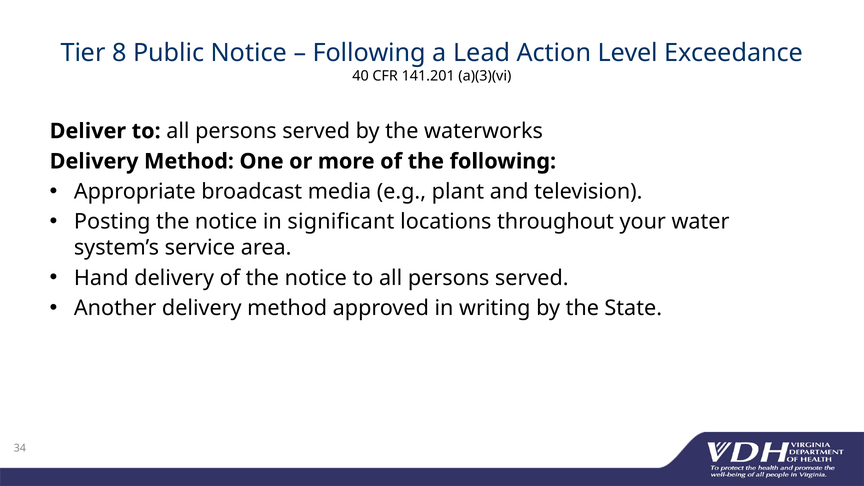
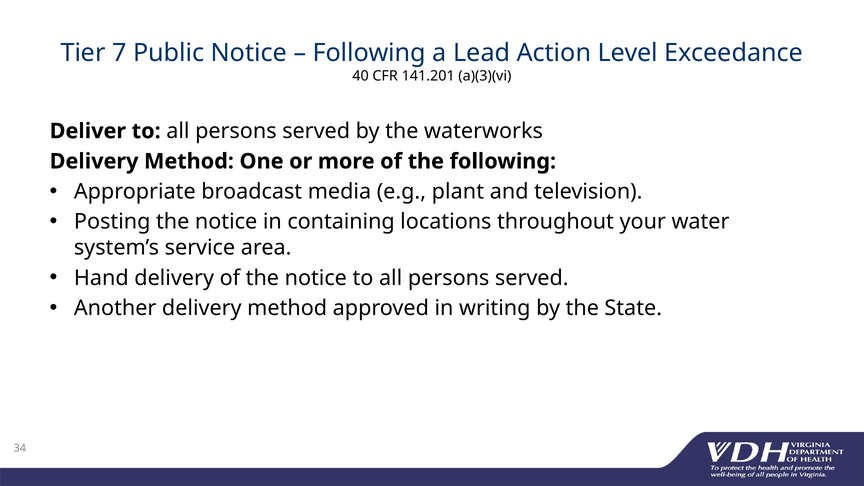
8: 8 -> 7
significant: significant -> containing
